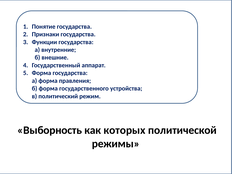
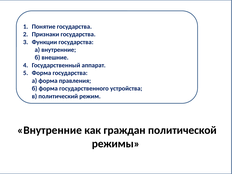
Выборность at (50, 130): Выборность -> Внутренние
как которых: которых -> граждан
